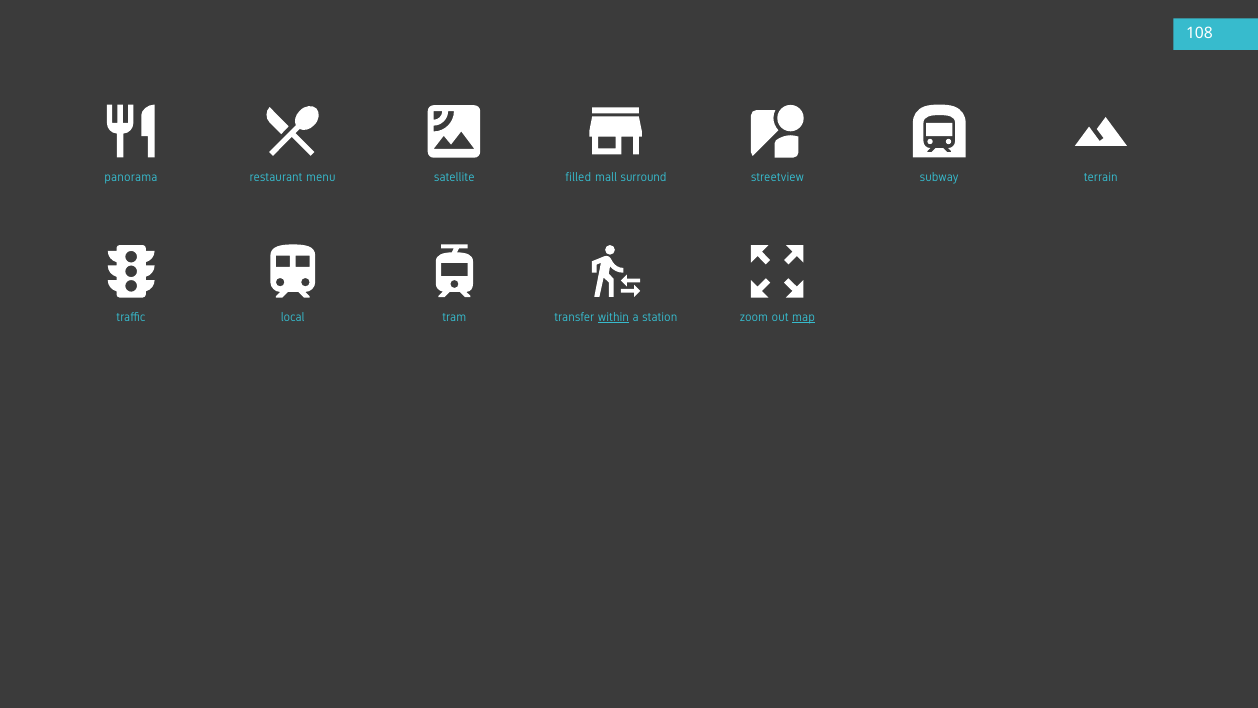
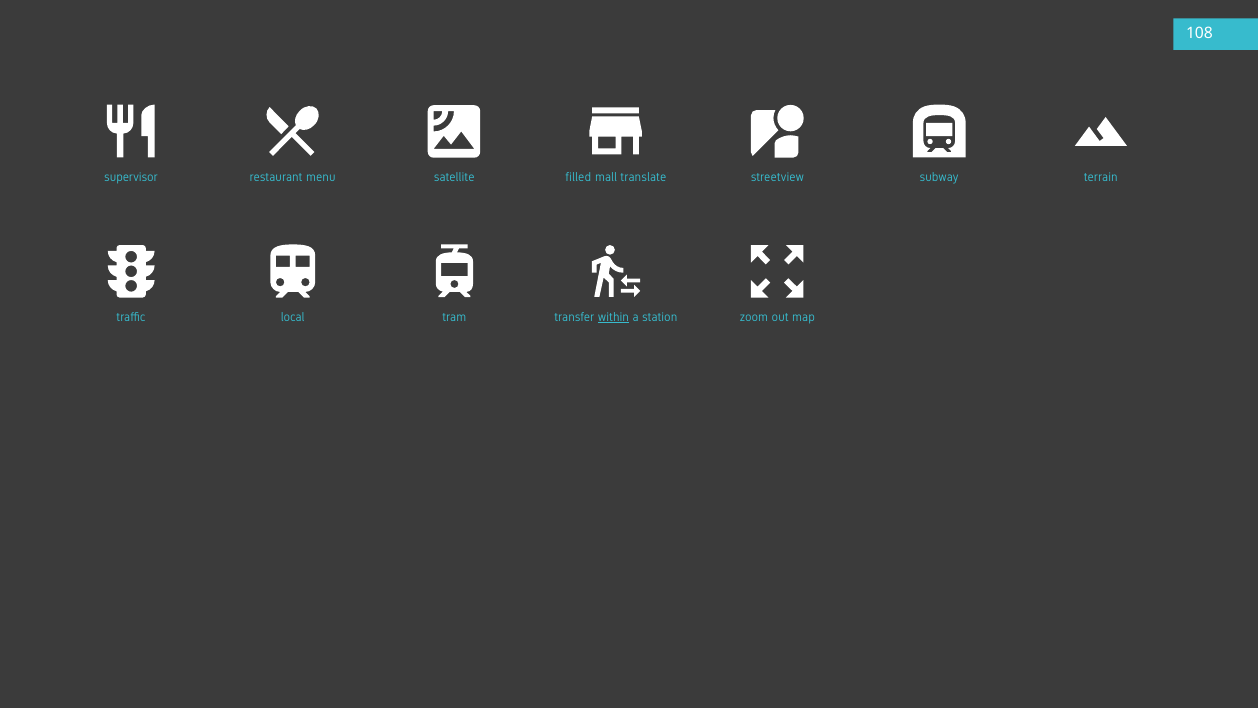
panorama: panorama -> supervisor
surround: surround -> translate
map underline: present -> none
